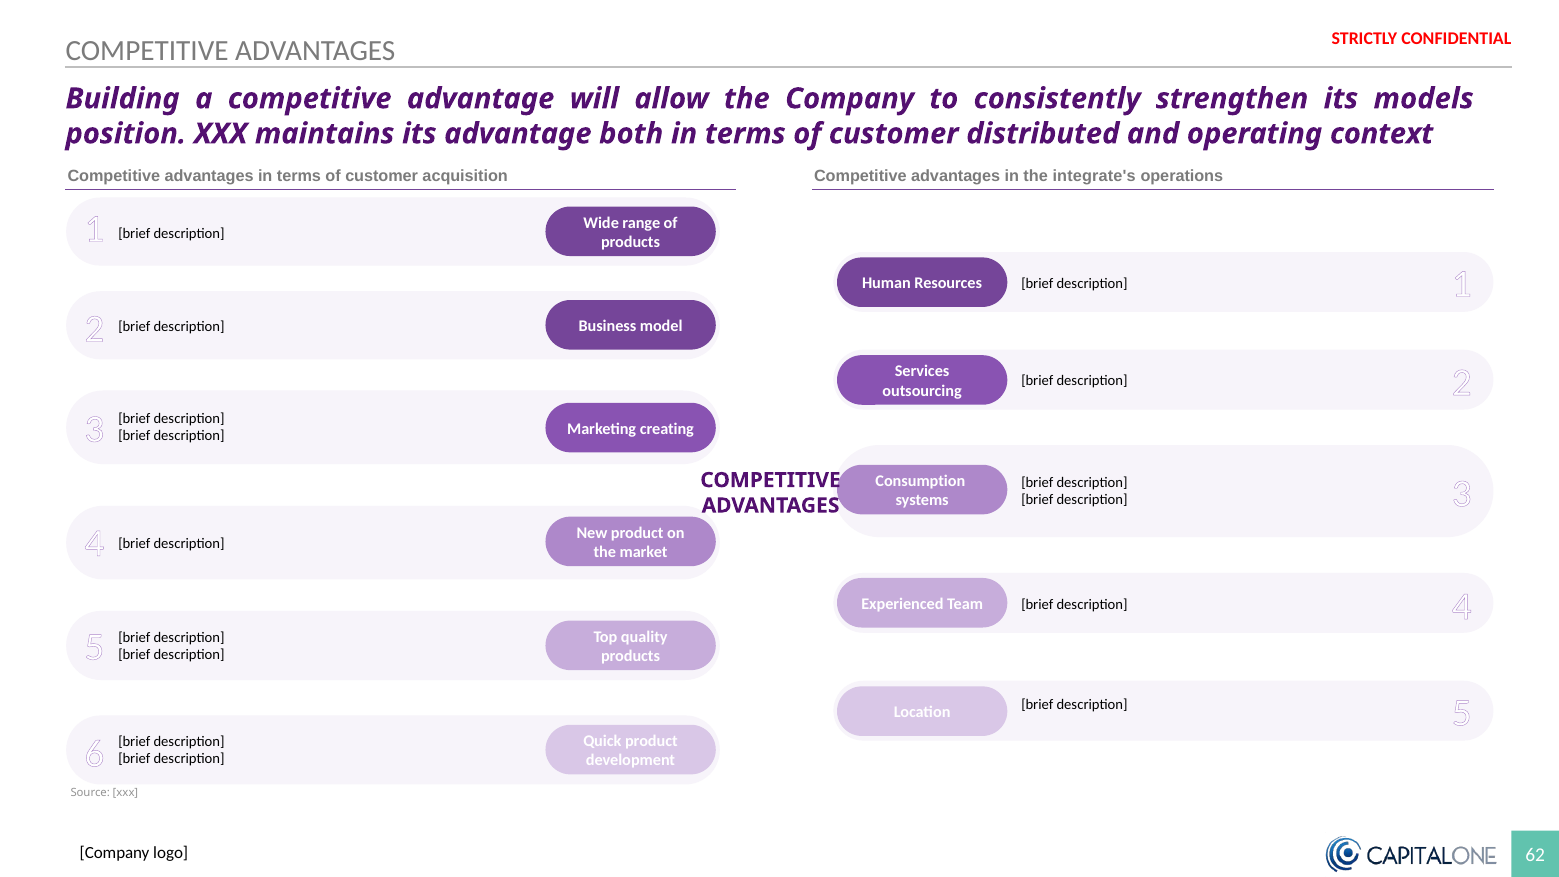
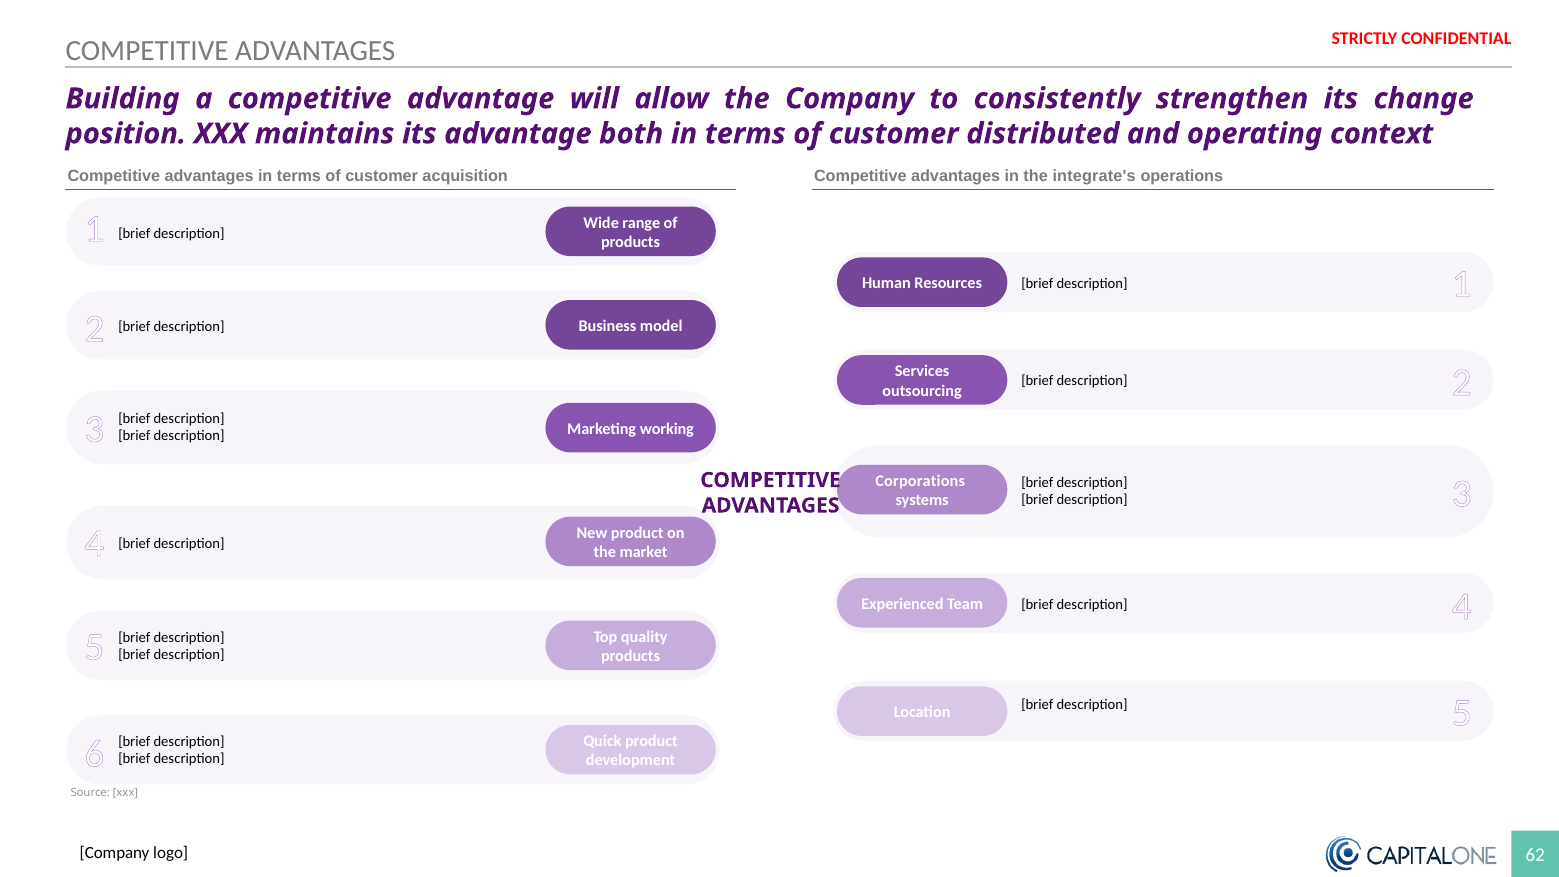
models: models -> change
creating: creating -> working
Consumption: Consumption -> Corporations
